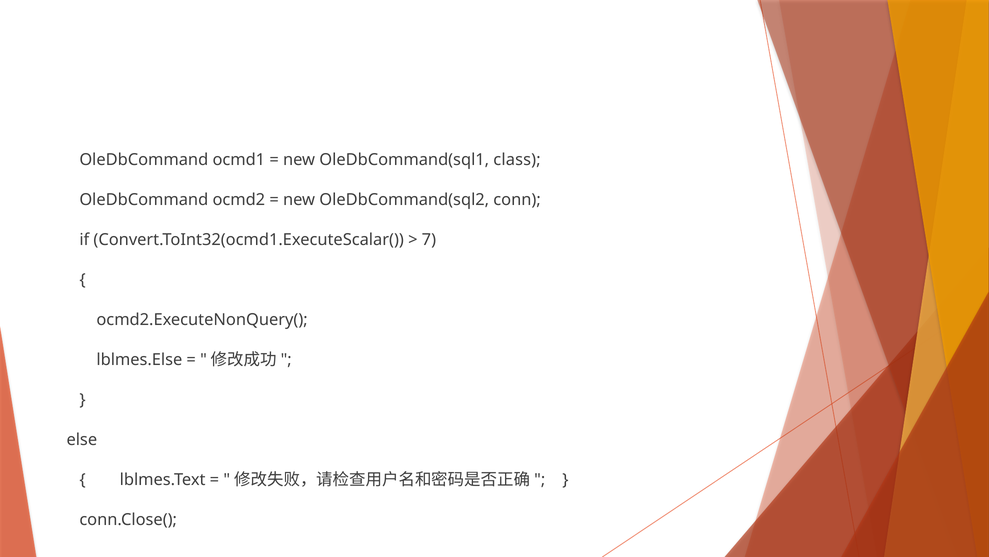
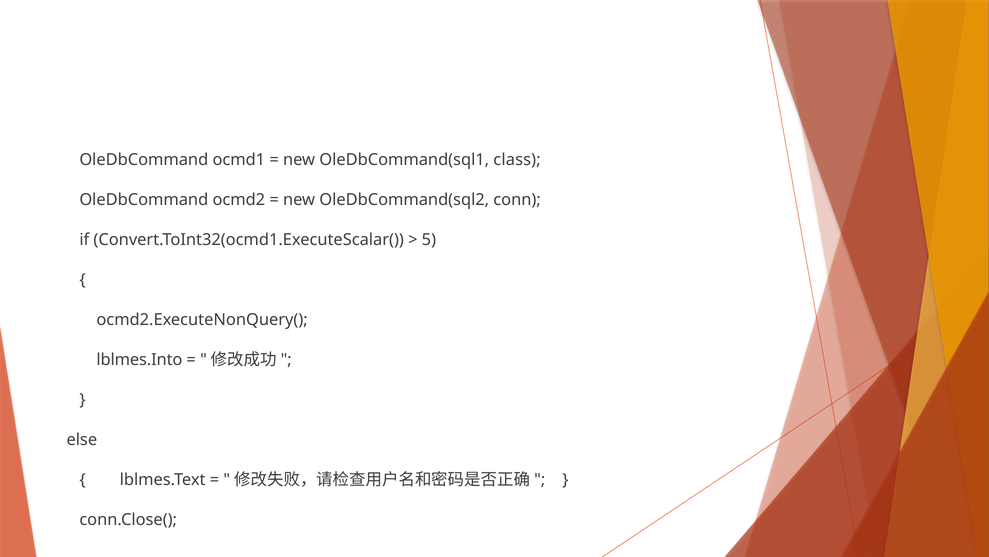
7: 7 -> 5
lblmes.Else: lblmes.Else -> lblmes.Into
